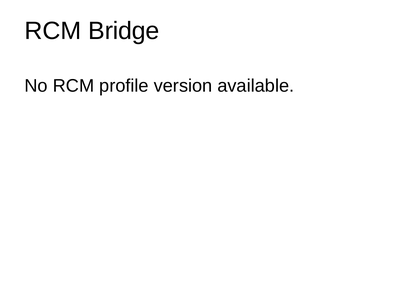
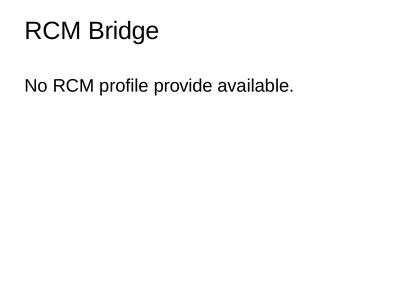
version: version -> provide
